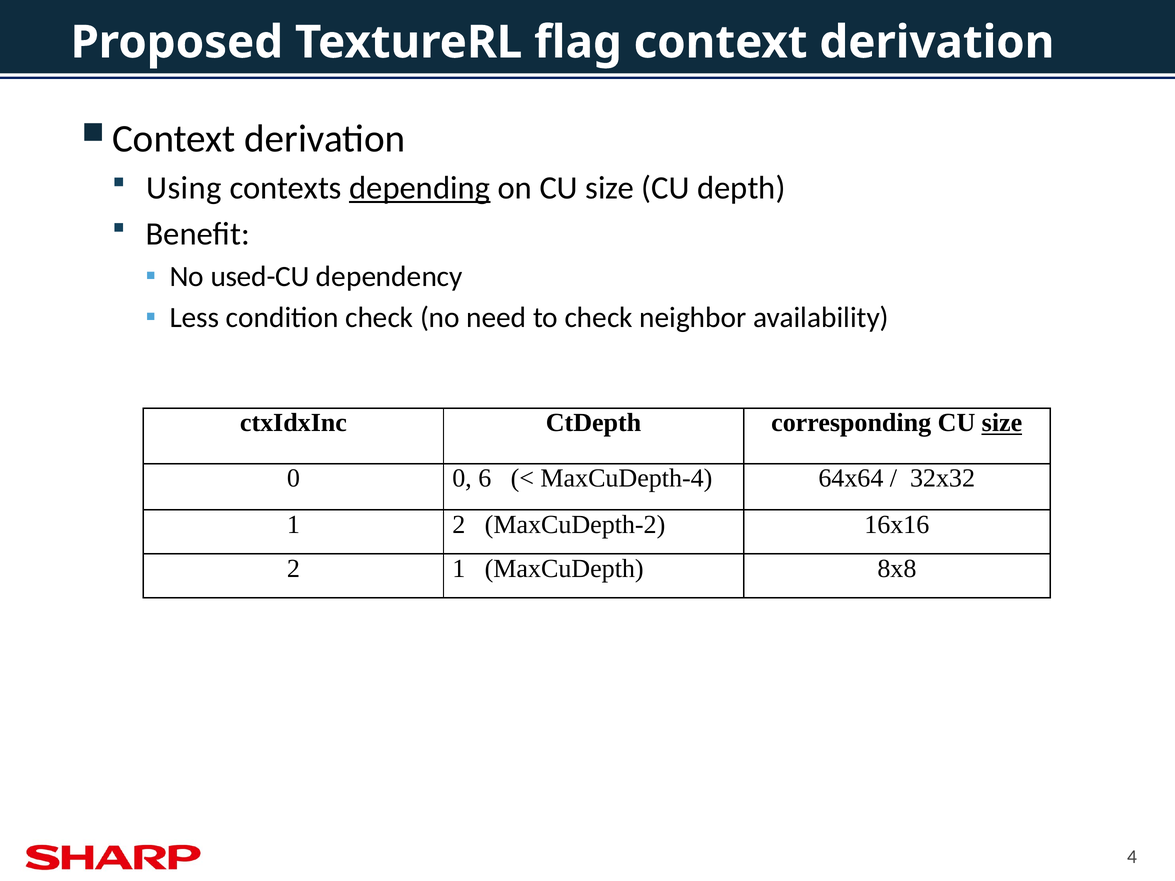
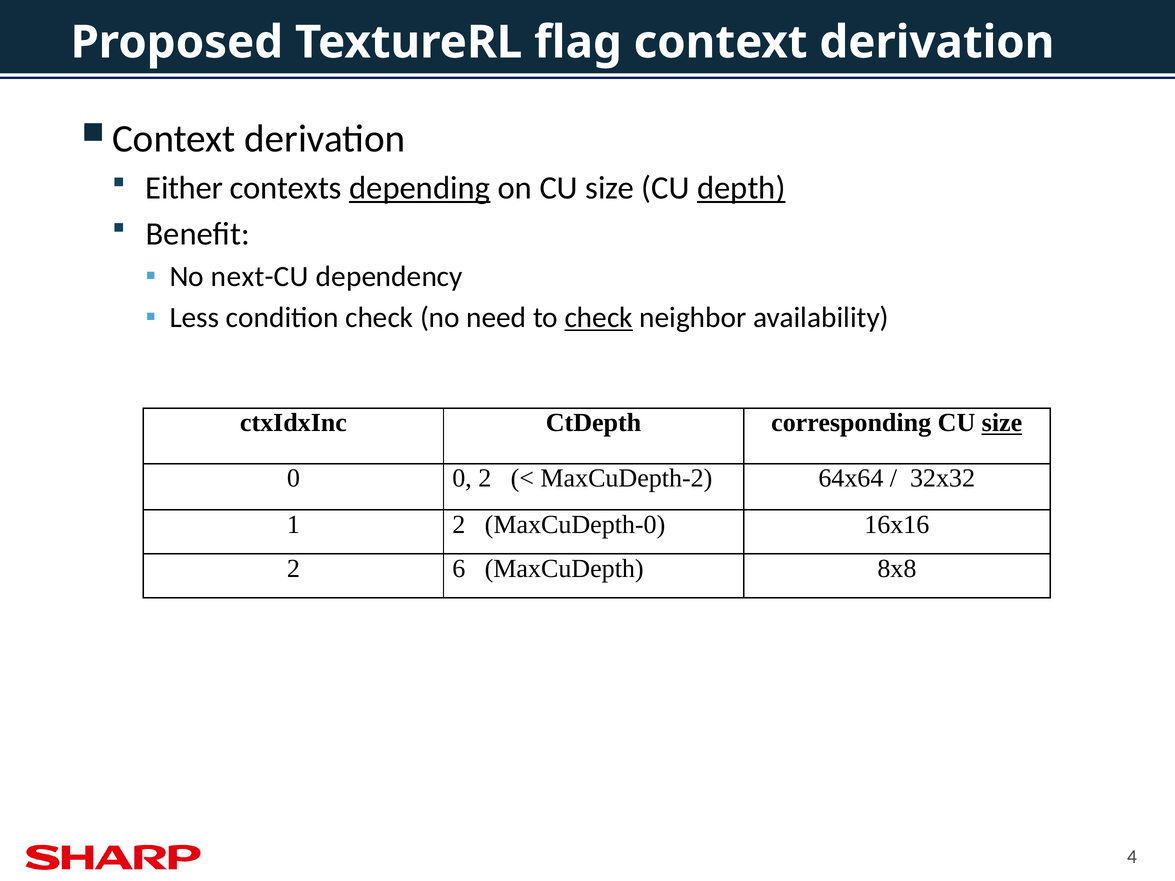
Using: Using -> Either
depth underline: none -> present
used-CU: used-CU -> next-CU
check at (599, 318) underline: none -> present
0 6: 6 -> 2
MaxCuDepth-4: MaxCuDepth-4 -> MaxCuDepth-2
MaxCuDepth-2: MaxCuDepth-2 -> MaxCuDepth-0
2 1: 1 -> 6
